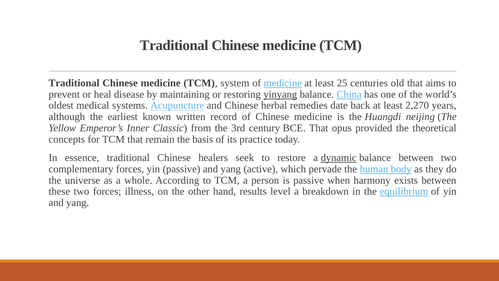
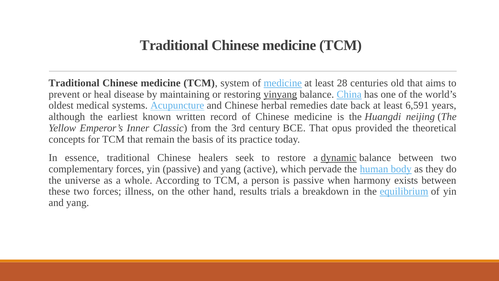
25: 25 -> 28
2,270: 2,270 -> 6,591
level: level -> trials
